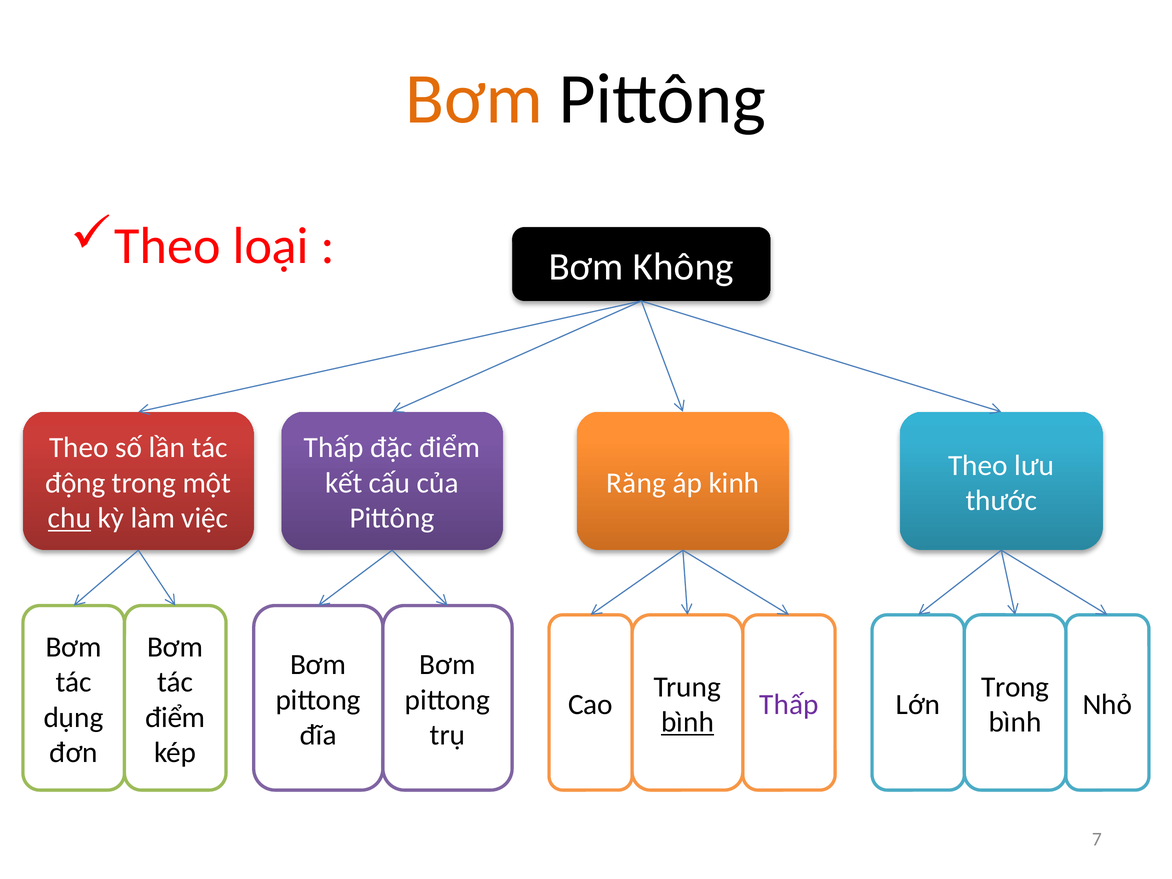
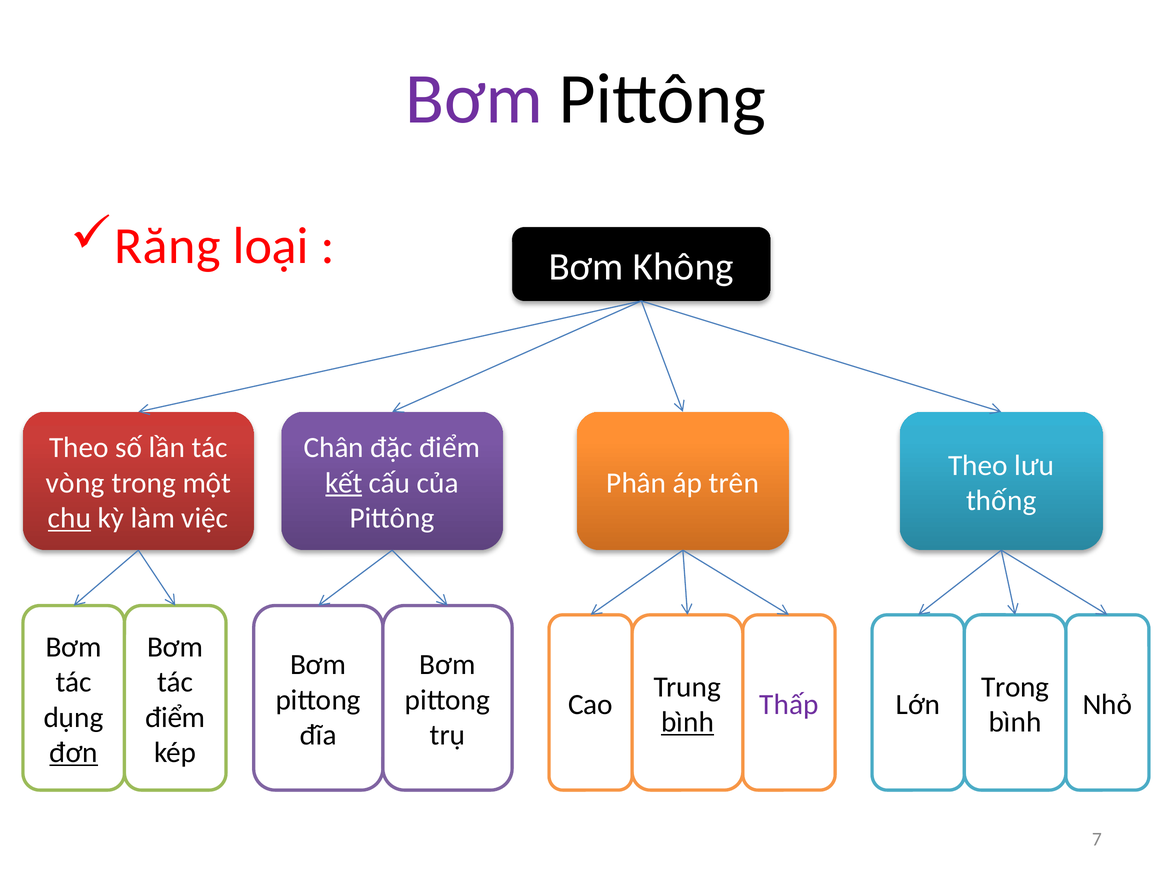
Bơm at (474, 99) colour: orange -> purple
Theo at (168, 246): Theo -> Răng
Thấp at (334, 448): Thấp -> Chân
động: động -> vòng
kết underline: none -> present
Răng: Răng -> Phân
kinh: kinh -> trên
thước: thước -> thống
đơn underline: none -> present
